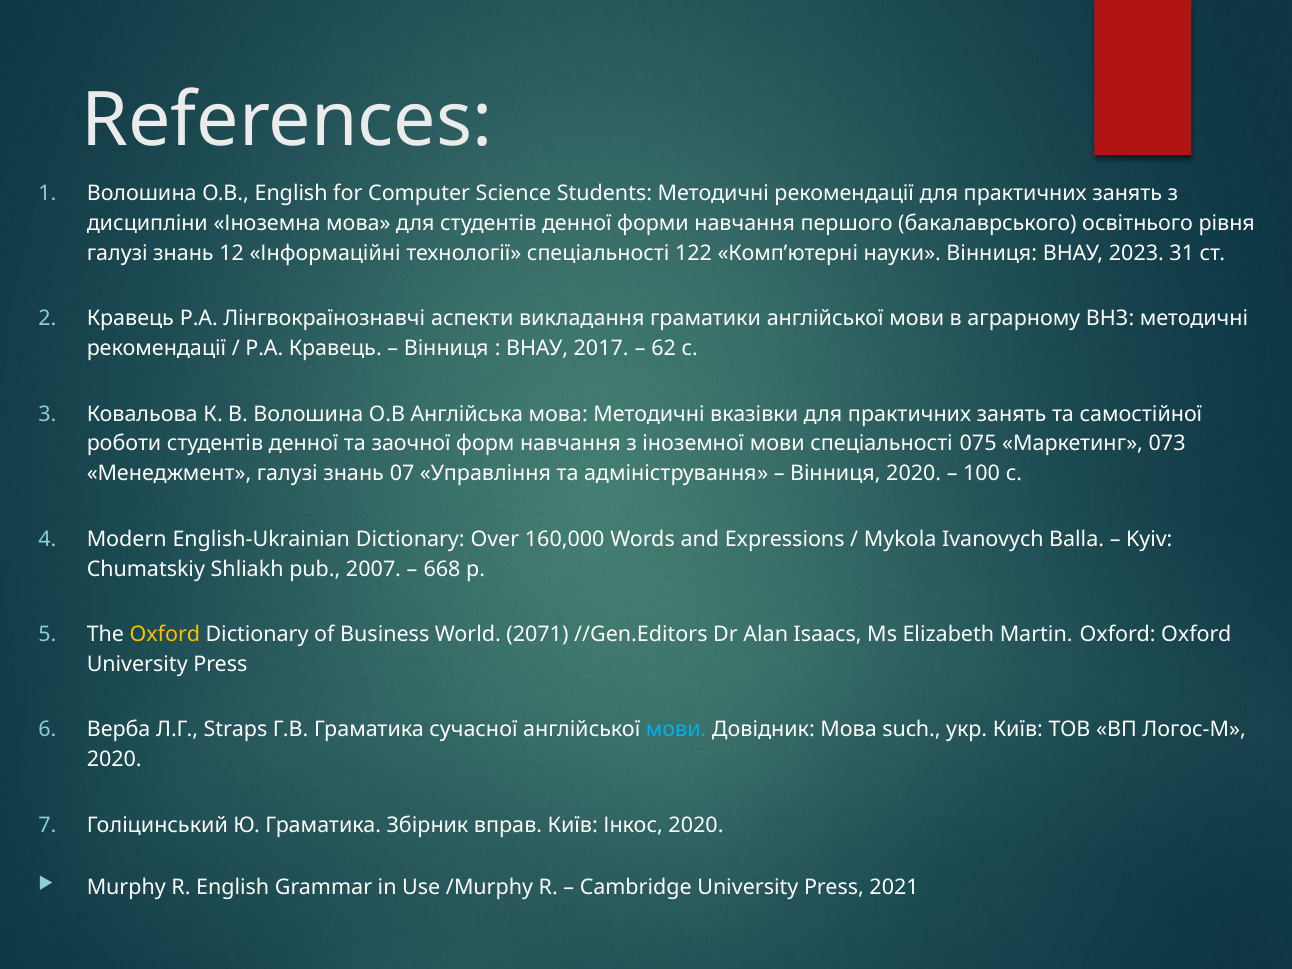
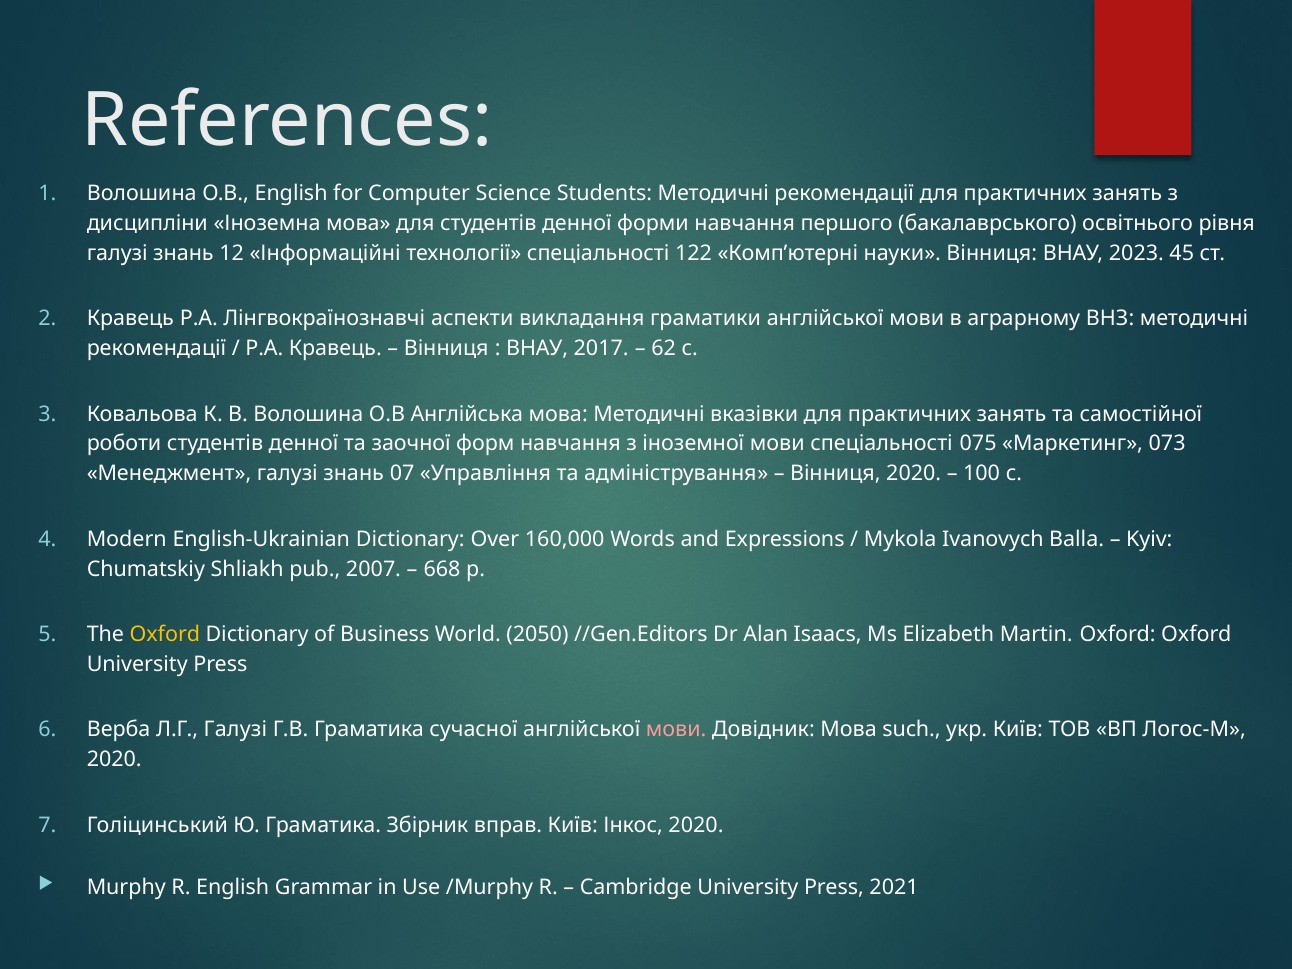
31: 31 -> 45
2071: 2071 -> 2050
Л.Г Straps: Straps -> Галузі
мови at (676, 730) colour: light blue -> pink
